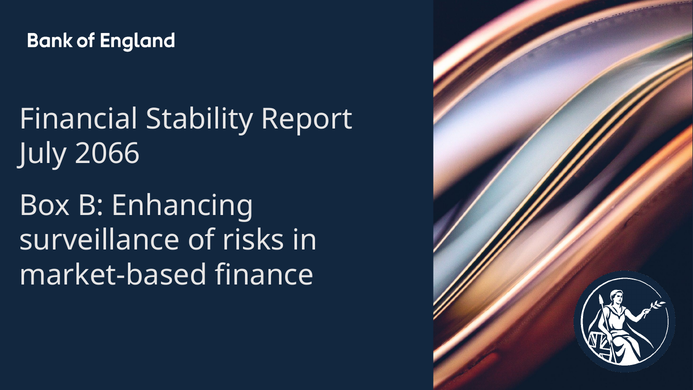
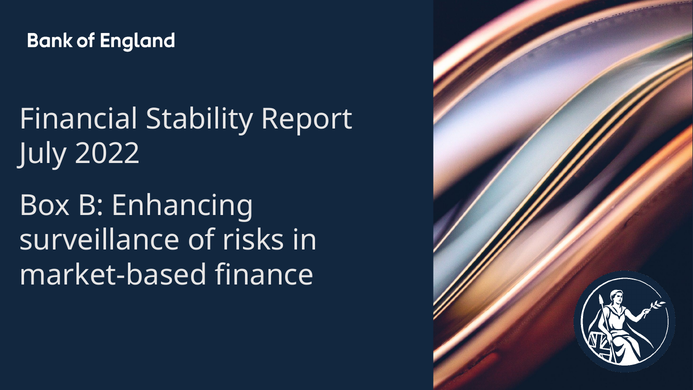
2066: 2066 -> 2022
